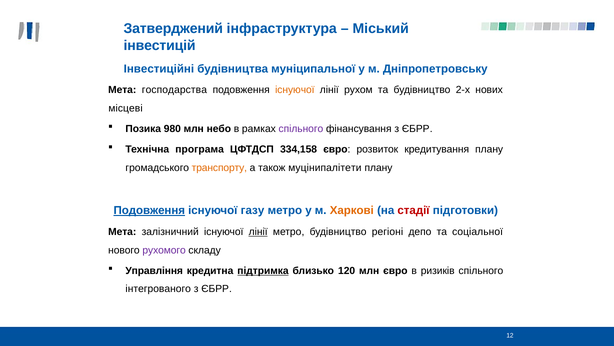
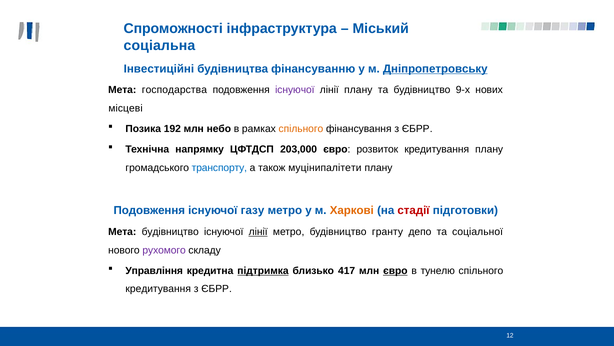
Затверджений: Затверджений -> Спроможності
інвестицій: інвестицій -> соціальна
муніципальної: муніципальної -> фінансуванню
Дніпропетровську underline: none -> present
існуючої at (295, 90) colour: orange -> purple
лінії рухом: рухом -> плану
2-х: 2-х -> 9-х
980: 980 -> 192
спільного at (301, 129) colour: purple -> orange
програма: програма -> напрямку
334,158: 334,158 -> 203,000
транспорту colour: orange -> blue
Подовження at (149, 210) underline: present -> none
Мета залізничний: залізничний -> будівництво
регіоні: регіоні -> гранту
120: 120 -> 417
євро at (395, 270) underline: none -> present
ризиків: ризиків -> тунелю
інтегрованого at (158, 289): інтегрованого -> кредитування
